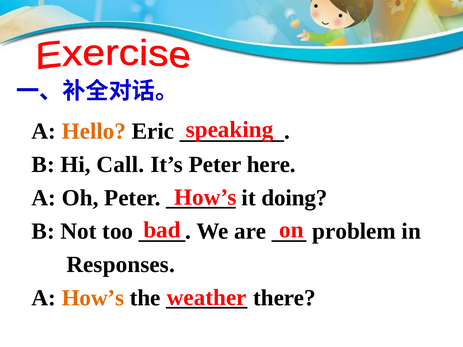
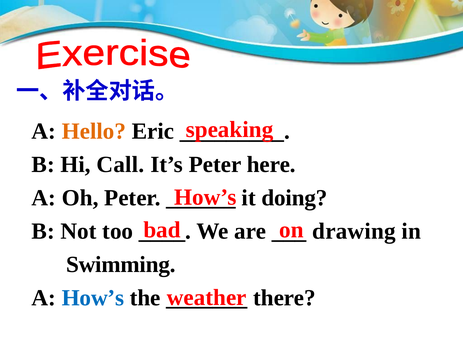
problem: problem -> drawing
Responses: Responses -> Swimming
How’s at (93, 298) colour: orange -> blue
